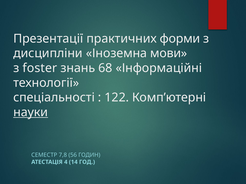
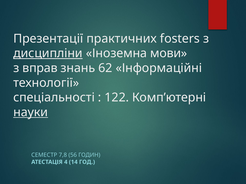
форми: форми -> fosters
дисципліни underline: none -> present
foster: foster -> вправ
68: 68 -> 62
